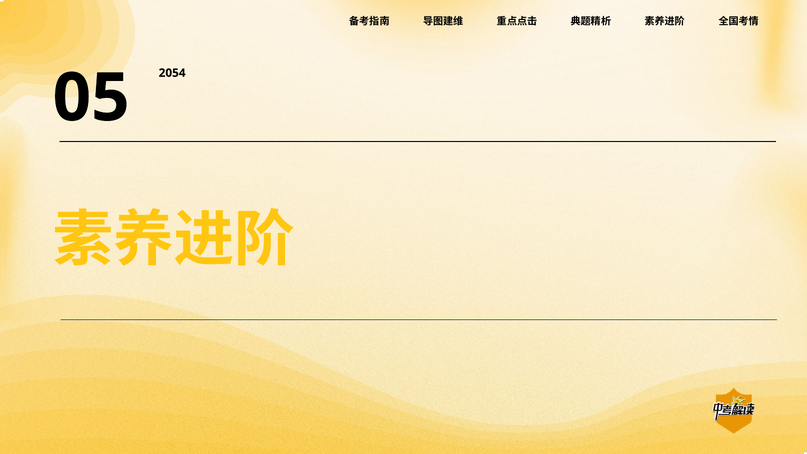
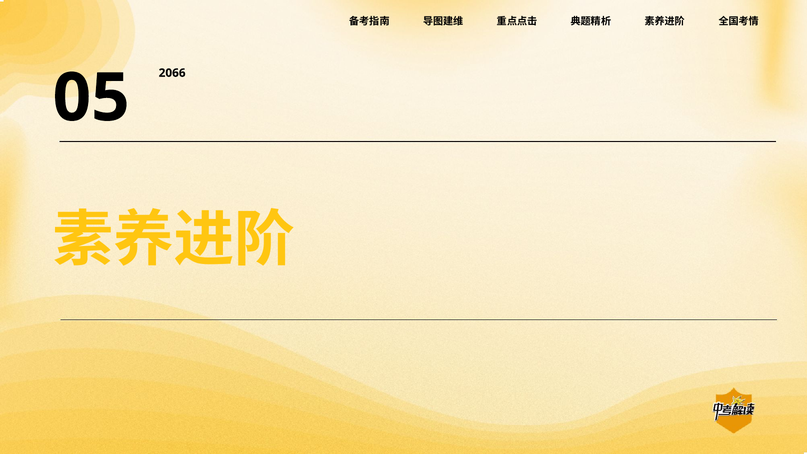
2054: 2054 -> 2066
